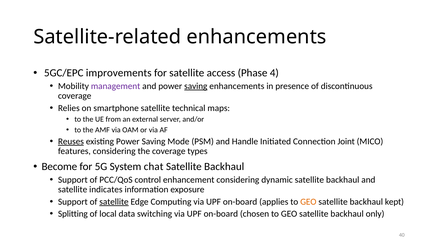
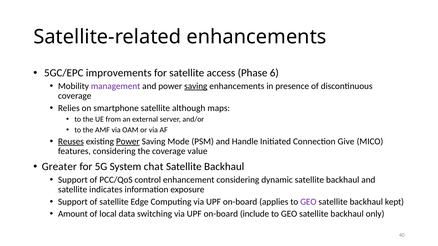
4: 4 -> 6
technical: technical -> although
Power at (128, 142) underline: none -> present
Joint: Joint -> Give
types: types -> value
Become: Become -> Greater
satellite at (114, 202) underline: present -> none
GEO at (308, 202) colour: orange -> purple
Splitting: Splitting -> Amount
chosen: chosen -> include
